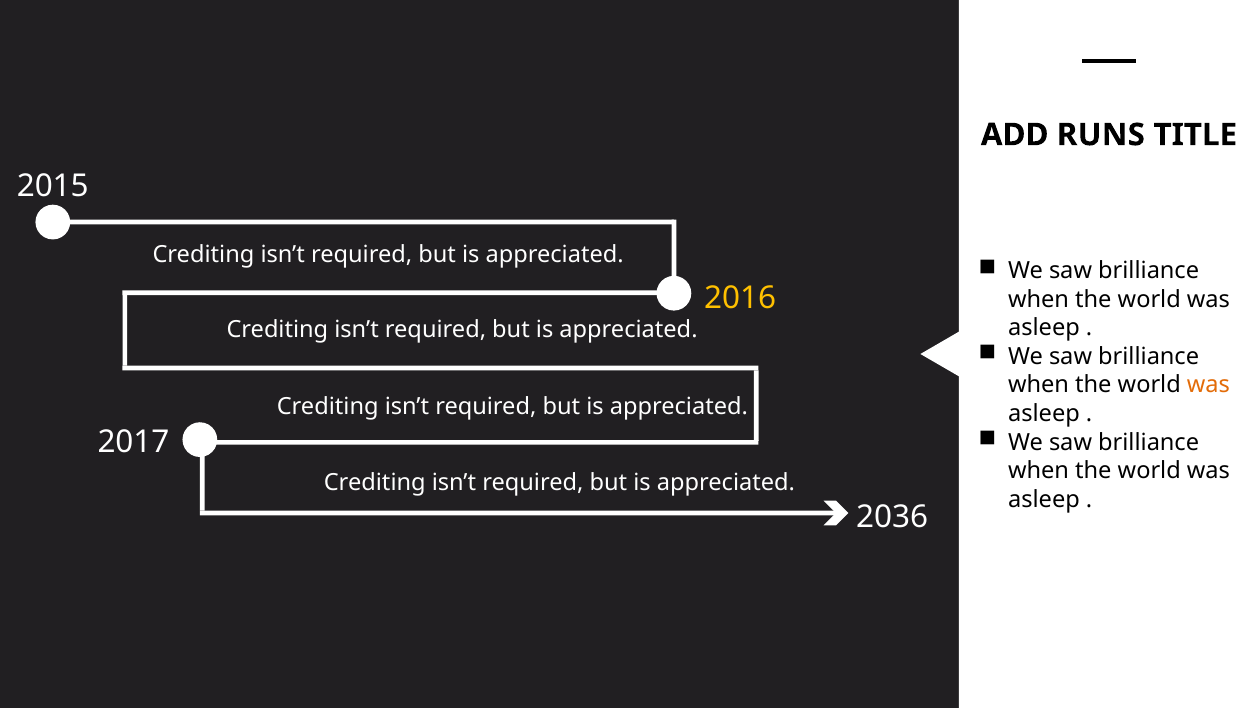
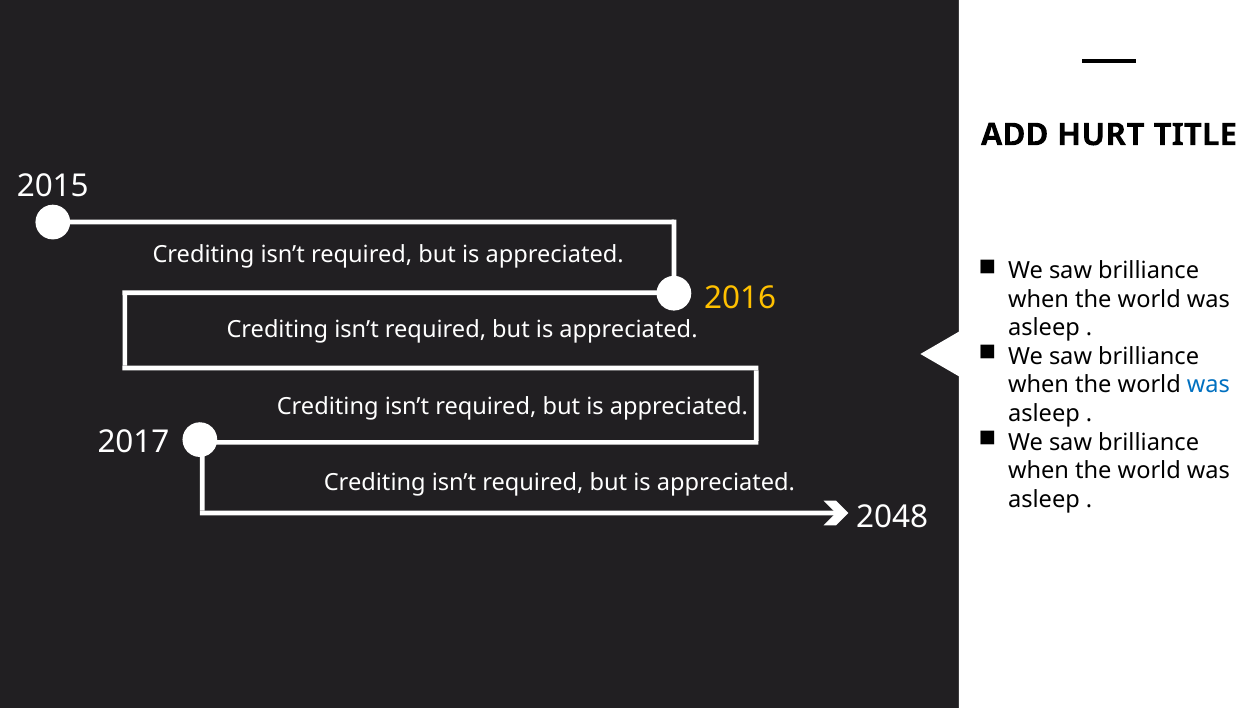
RUNS: RUNS -> HURT
was at (1208, 385) colour: orange -> blue
2036: 2036 -> 2048
